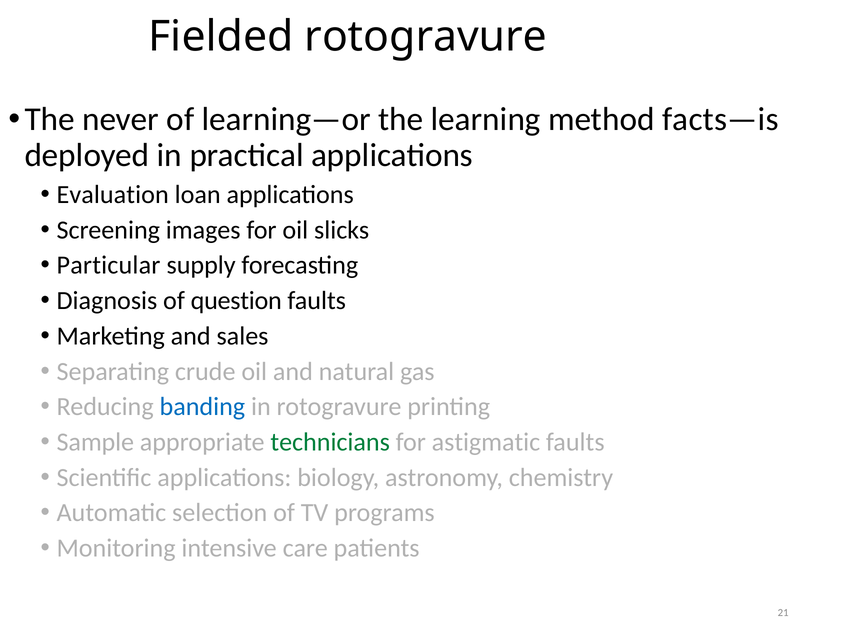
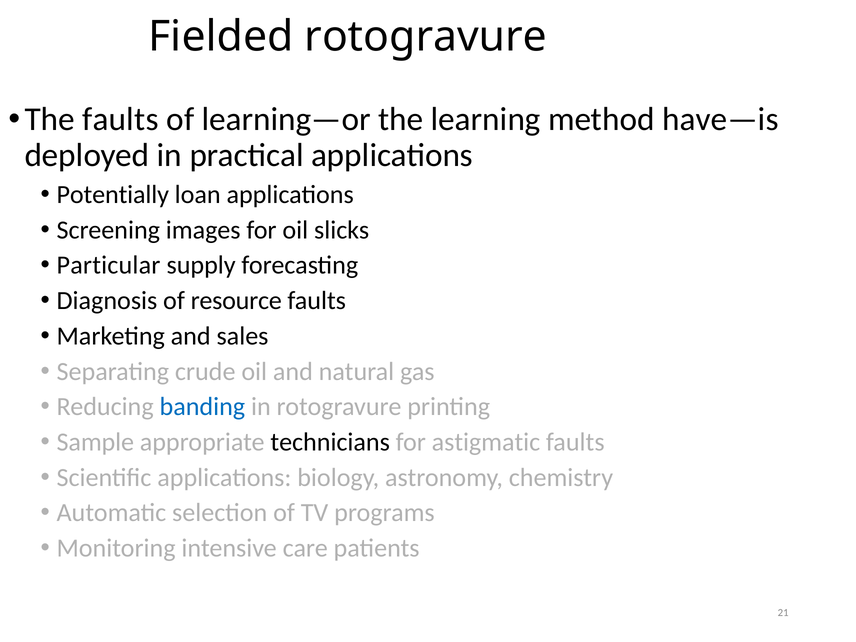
The never: never -> faults
facts—is: facts—is -> have—is
Evaluation: Evaluation -> Potentially
question: question -> resource
technicians colour: green -> black
